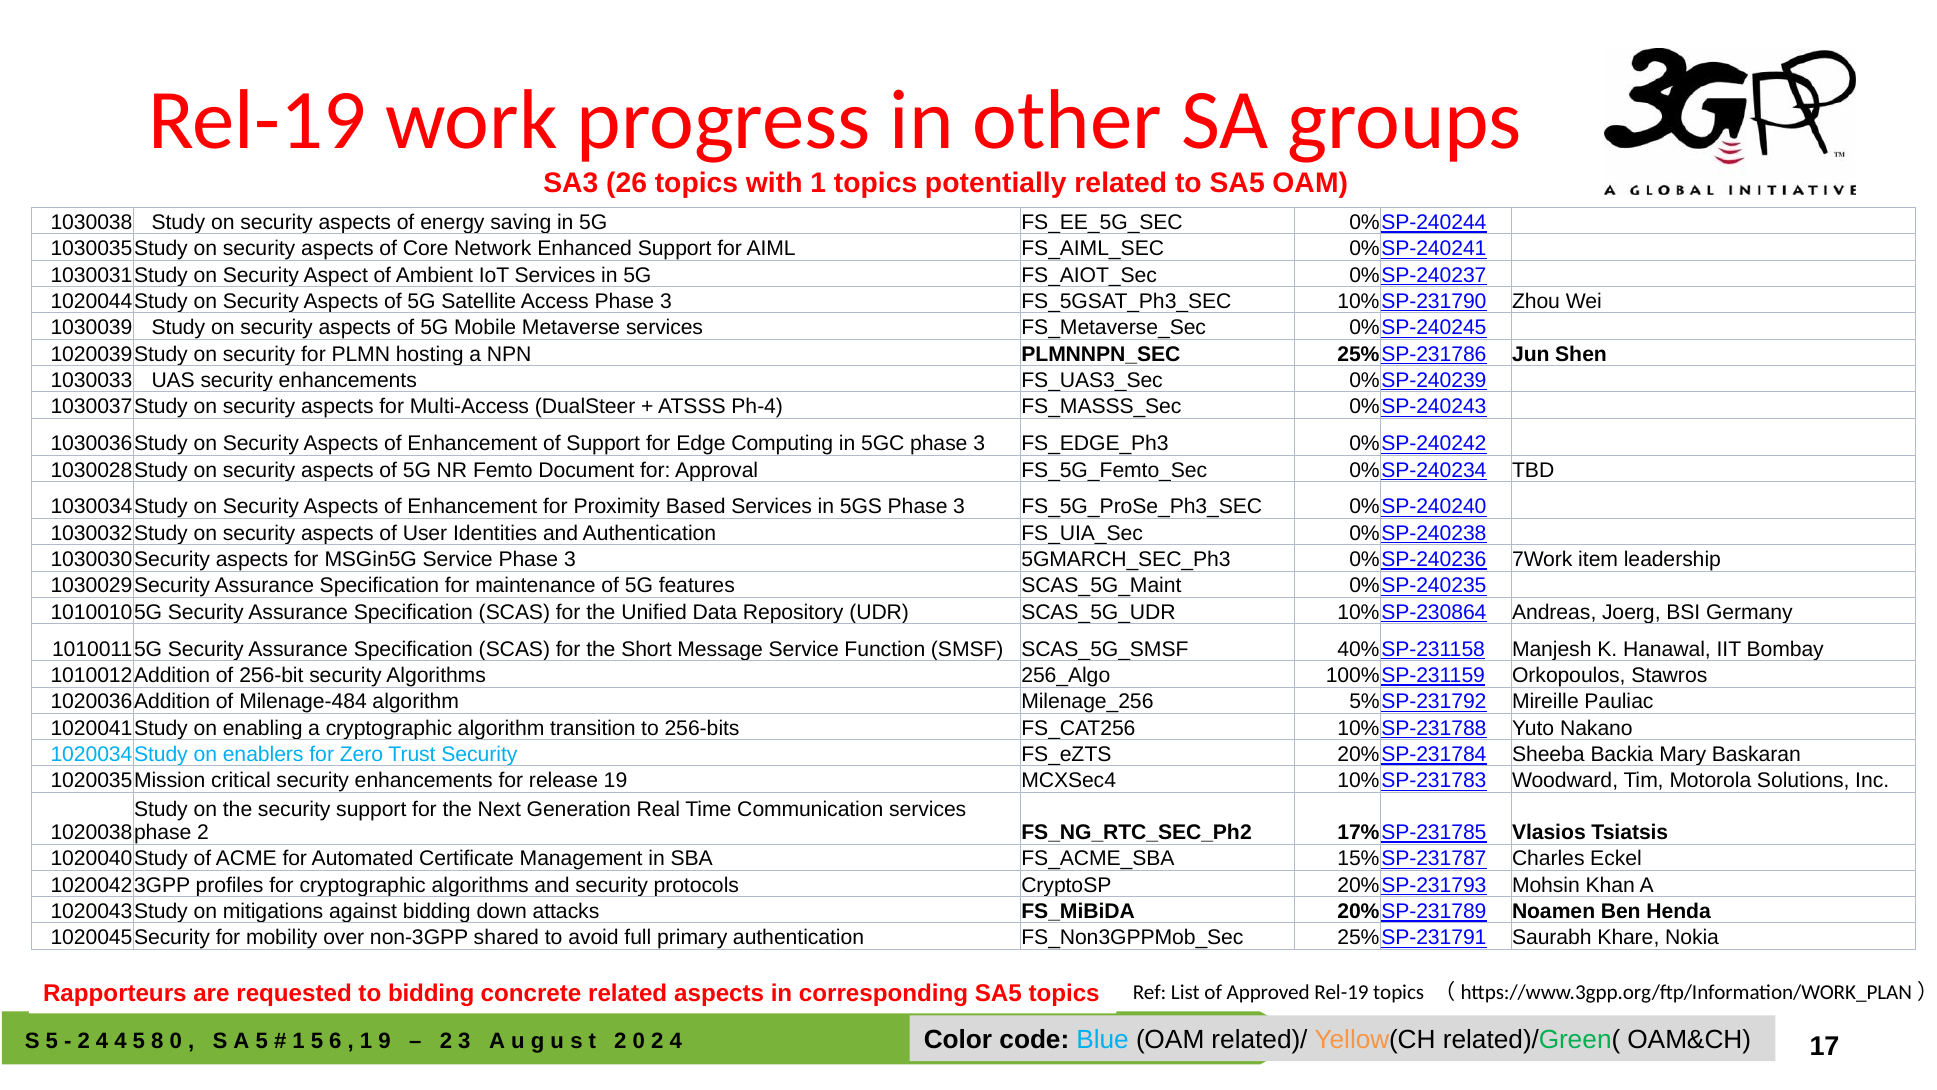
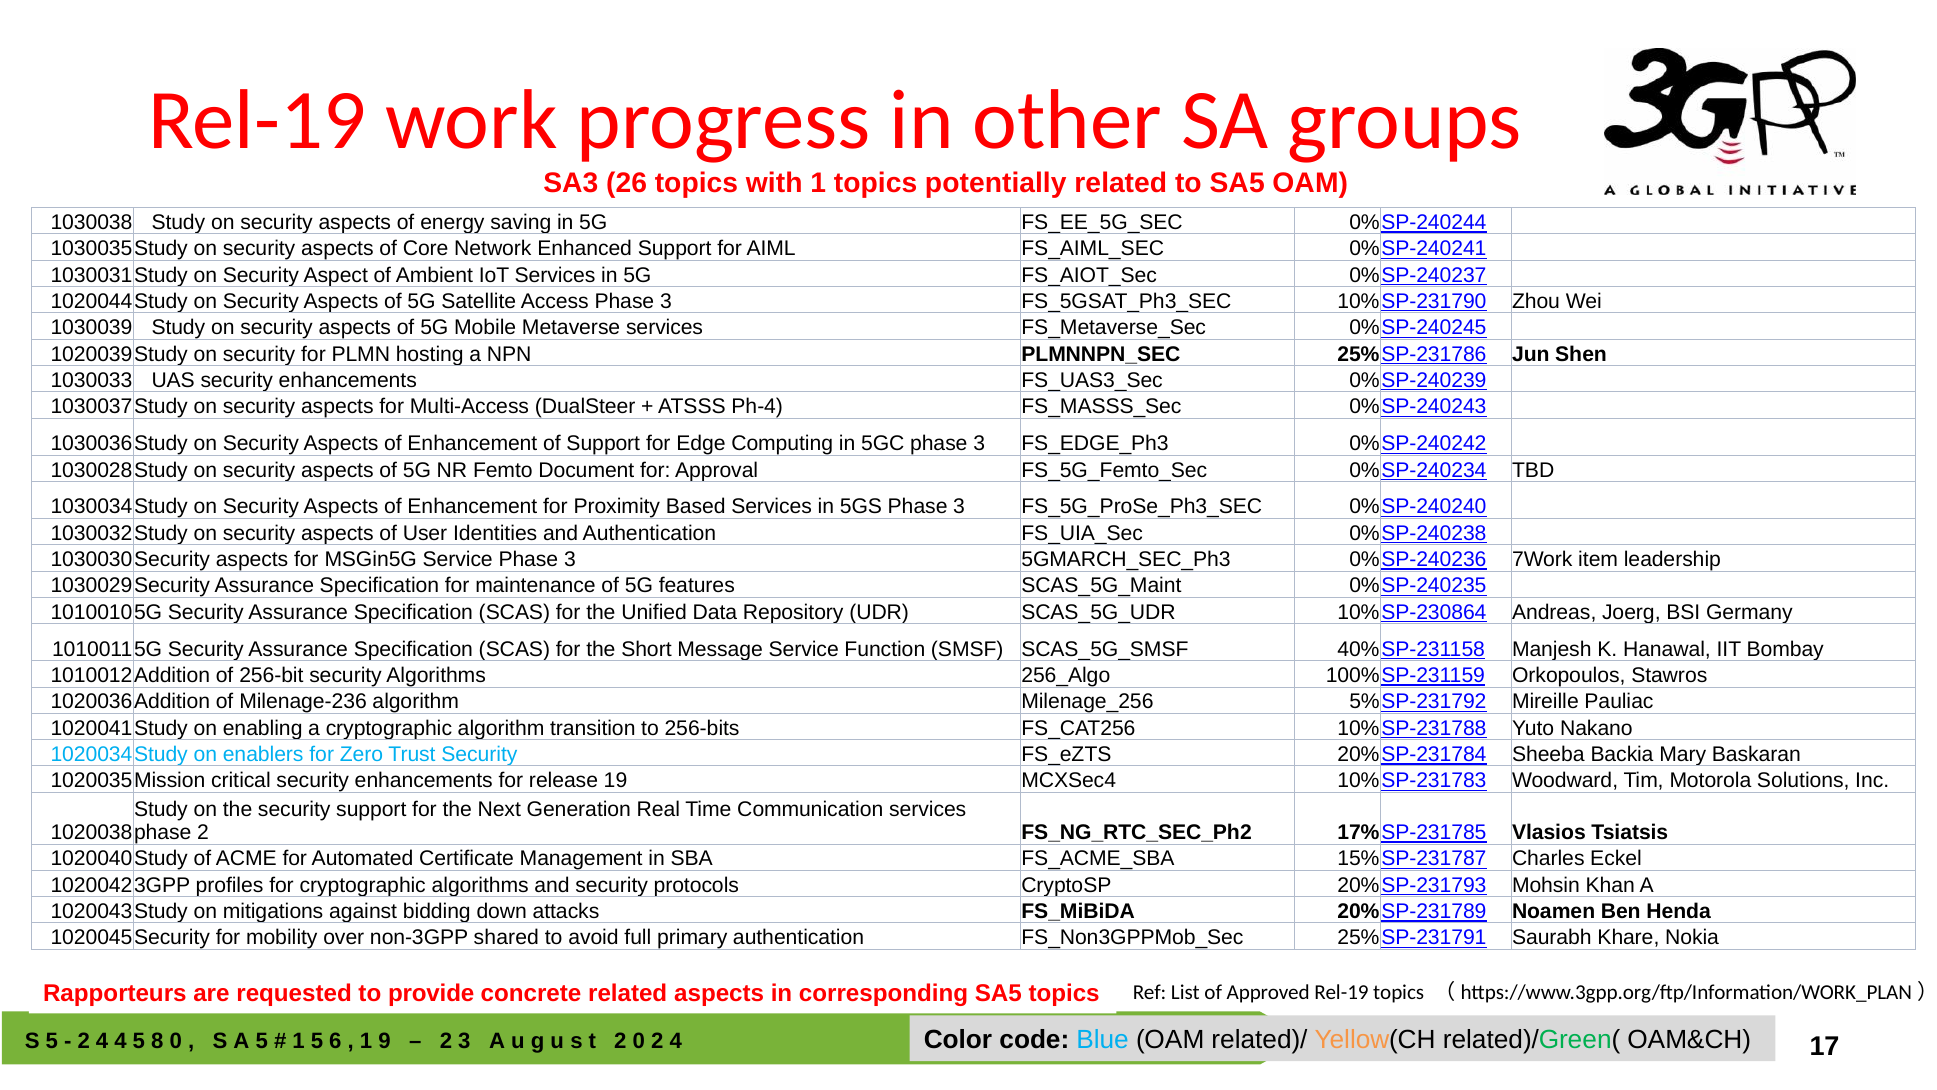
Milenage-484: Milenage-484 -> Milenage-236
to bidding: bidding -> provide
